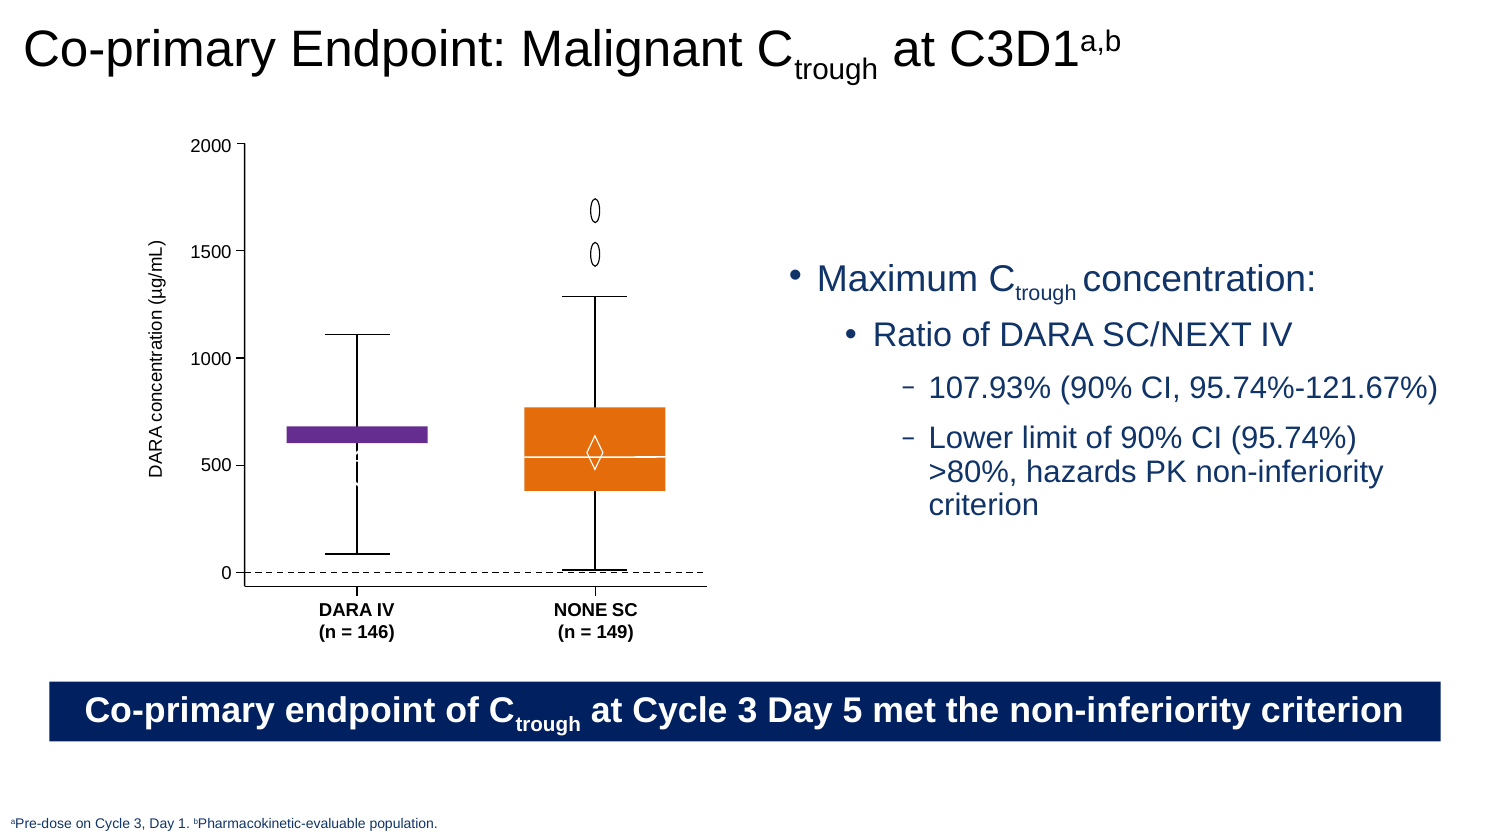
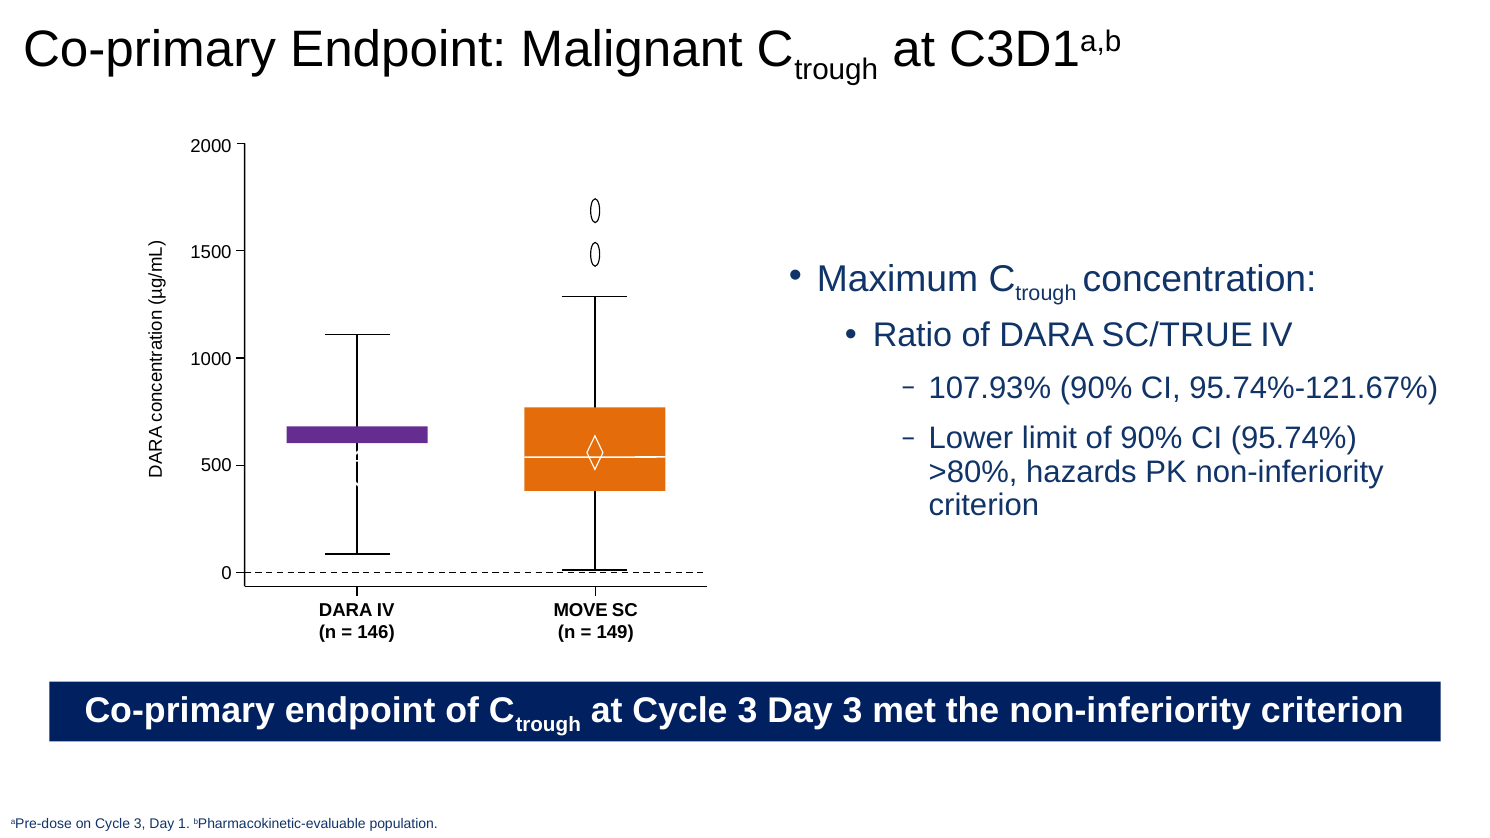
SC/NEXT: SC/NEXT -> SC/TRUE
NONE: NONE -> MOVE
Day 5: 5 -> 3
